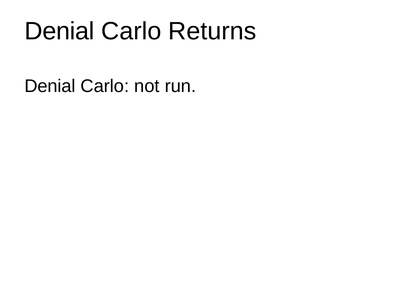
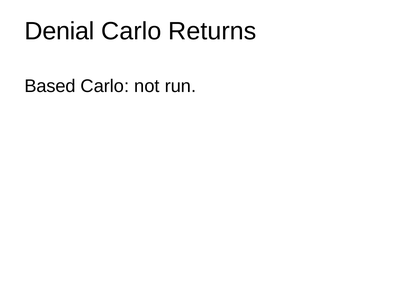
Denial at (50, 86): Denial -> Based
